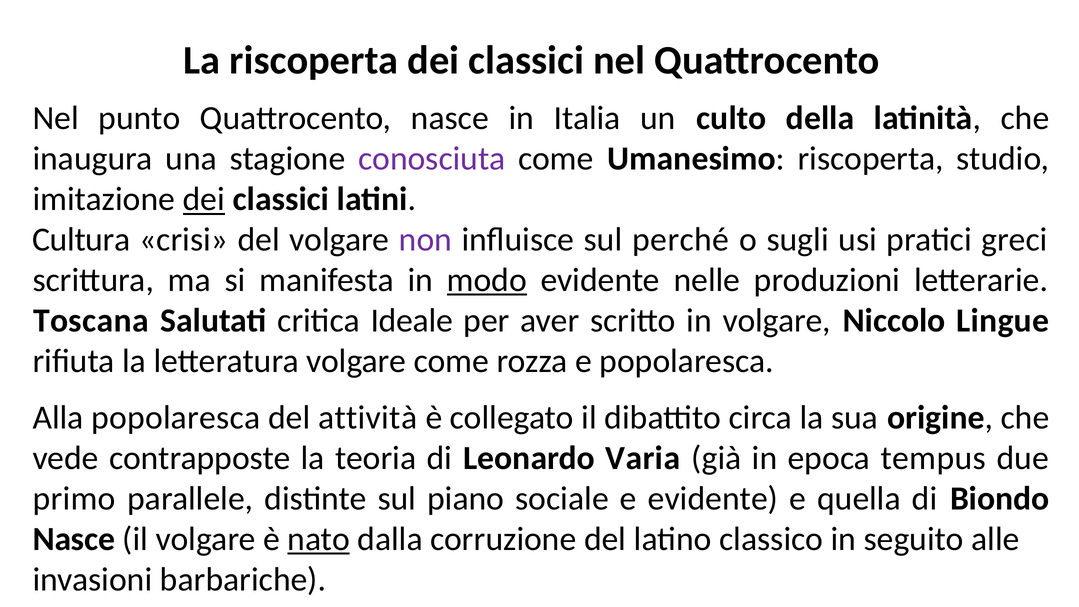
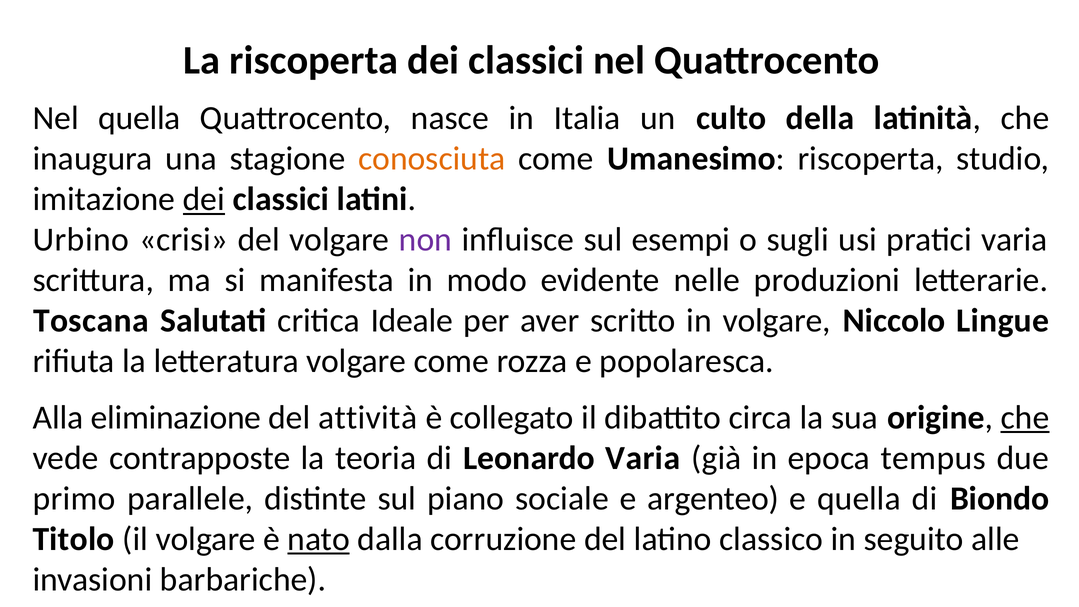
Nel punto: punto -> quella
conosciuta colour: purple -> orange
Cultura: Cultura -> Urbino
perché: perché -> esempi
pratici greci: greci -> varia
modo underline: present -> none
Alla popolaresca: popolaresca -> eliminazione
che at (1025, 418) underline: none -> present
e evidente: evidente -> argenteo
Nasce at (74, 539): Nasce -> Titolo
